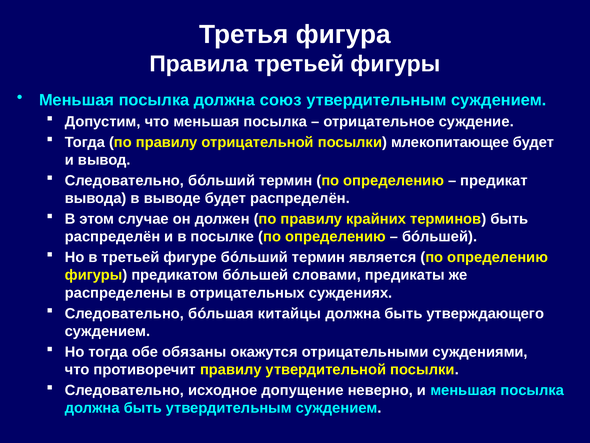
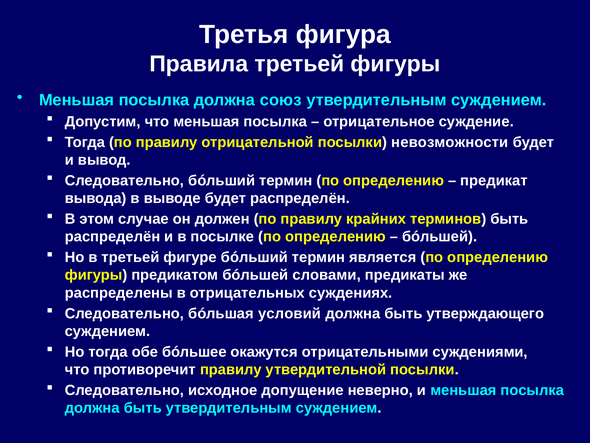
млекопитающее: млекопитающее -> невозможности
китайцы: китайцы -> условий
обязаны: обязаны -> бóльшее
